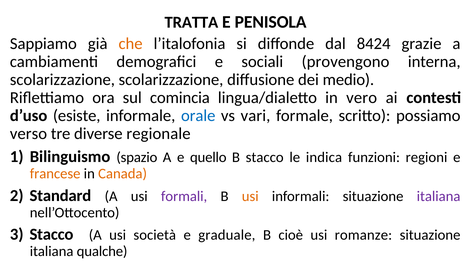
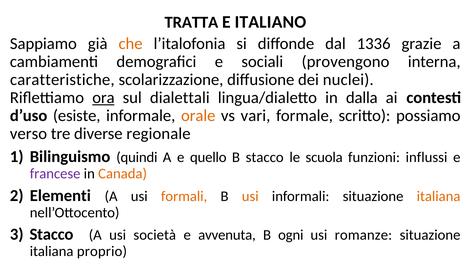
PENISOLA: PENISOLA -> ITALIANO
8424: 8424 -> 1336
scolarizzazione at (62, 80): scolarizzazione -> caratteristiche
medio: medio -> nuclei
ora underline: none -> present
comincia: comincia -> dialettali
vero: vero -> dalla
orale colour: blue -> orange
spazio: spazio -> quindi
indica: indica -> scuola
regioni: regioni -> influssi
francese colour: orange -> purple
Standard: Standard -> Elementi
formali colour: purple -> orange
italiana at (439, 196) colour: purple -> orange
graduale: graduale -> avvenuta
cioè: cioè -> ogni
qualche: qualche -> proprio
